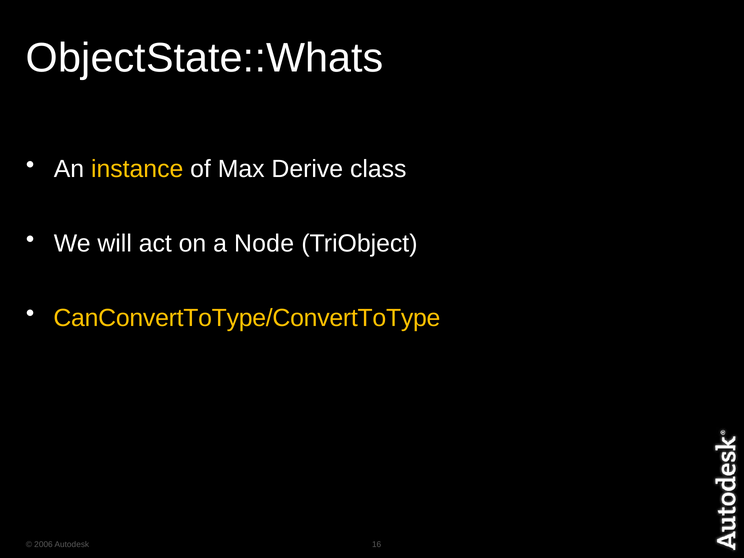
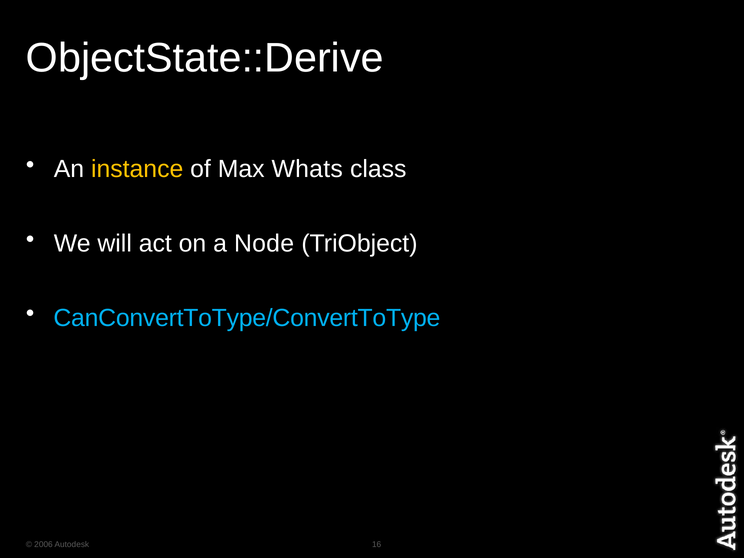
ObjectState::Whats: ObjectState::Whats -> ObjectState::Derive
Derive: Derive -> Whats
CanConvertToType/ConvertToType colour: yellow -> light blue
